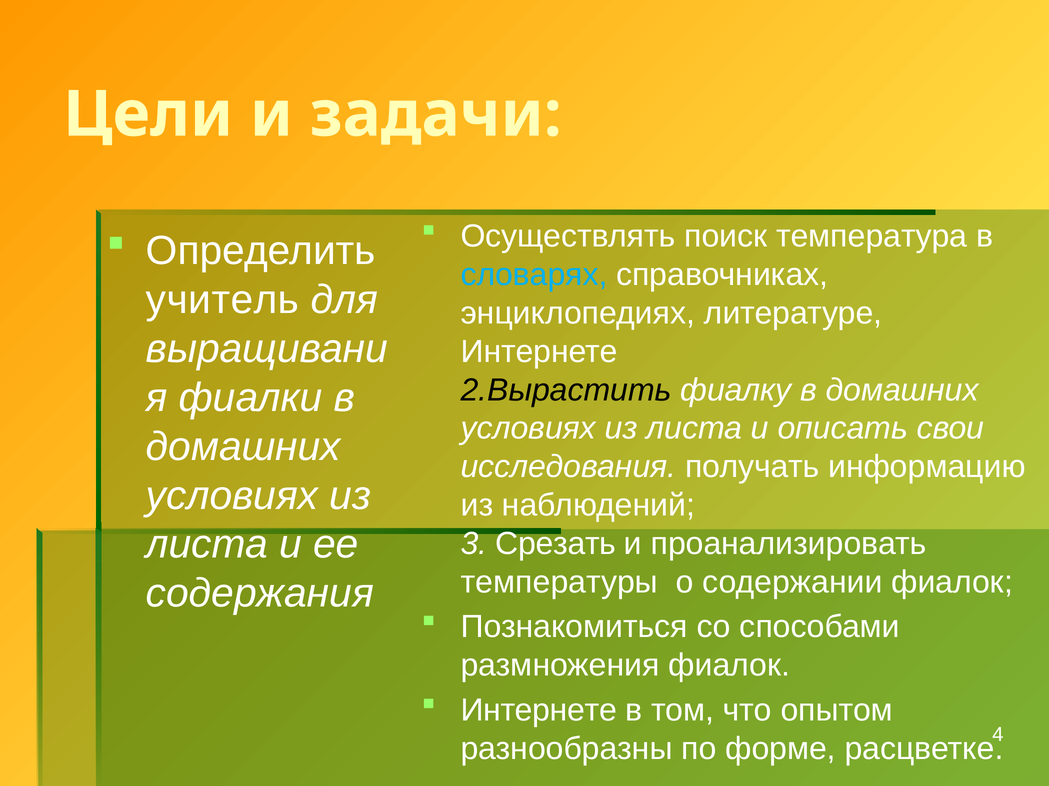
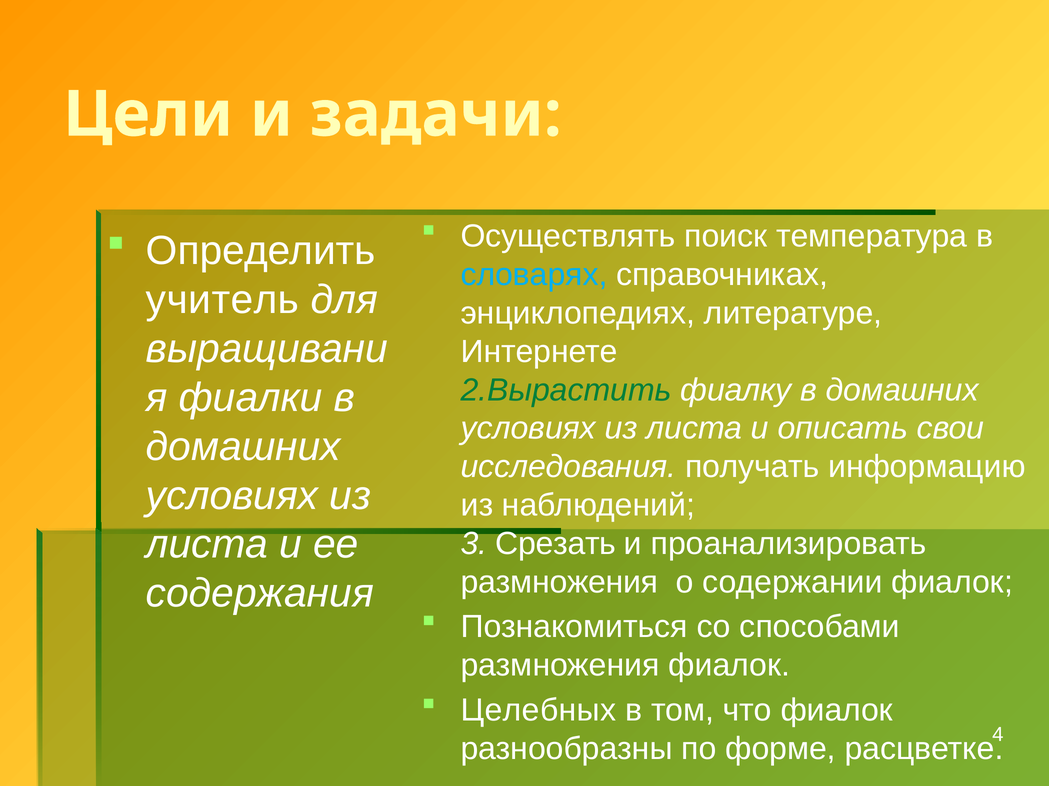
2.Вырастить colour: black -> green
температуры at (559, 583): температуры -> размножения
Интернете at (539, 711): Интернете -> Целебных
что опытом: опытом -> фиалок
